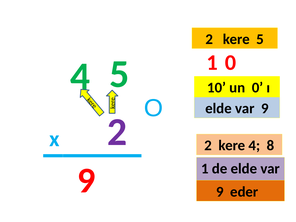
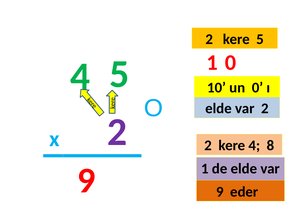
9 at (265, 109): 9 -> 2
